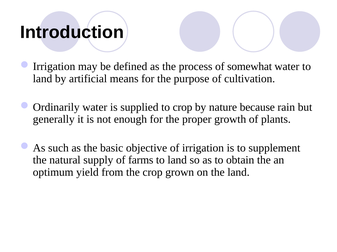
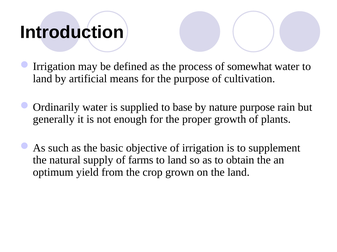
to crop: crop -> base
nature because: because -> purpose
